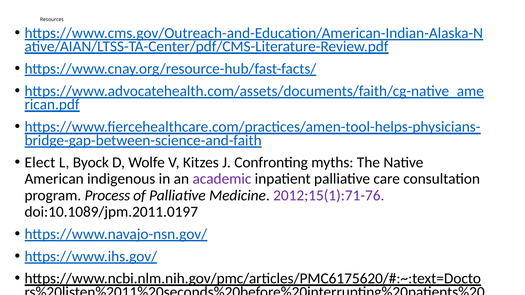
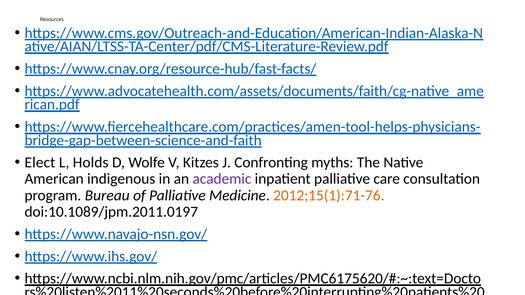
Byock: Byock -> Holds
Process: Process -> Bureau
2012;15(1):71-76 colour: purple -> orange
